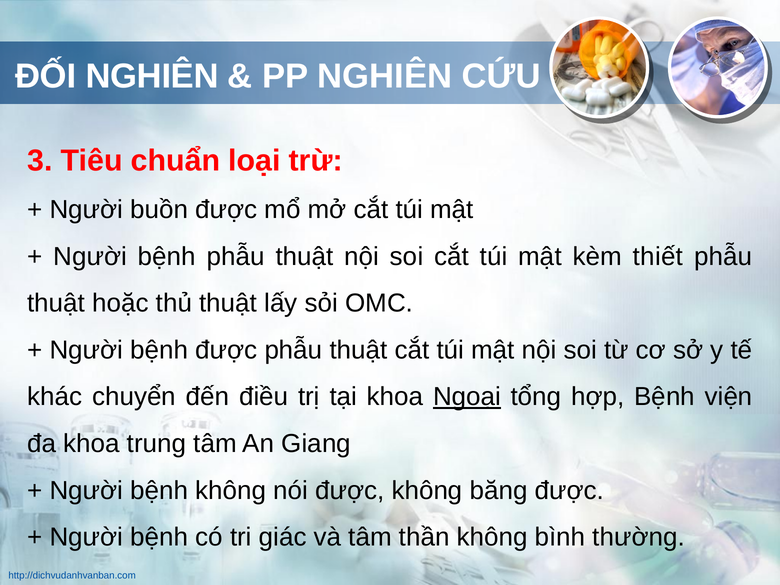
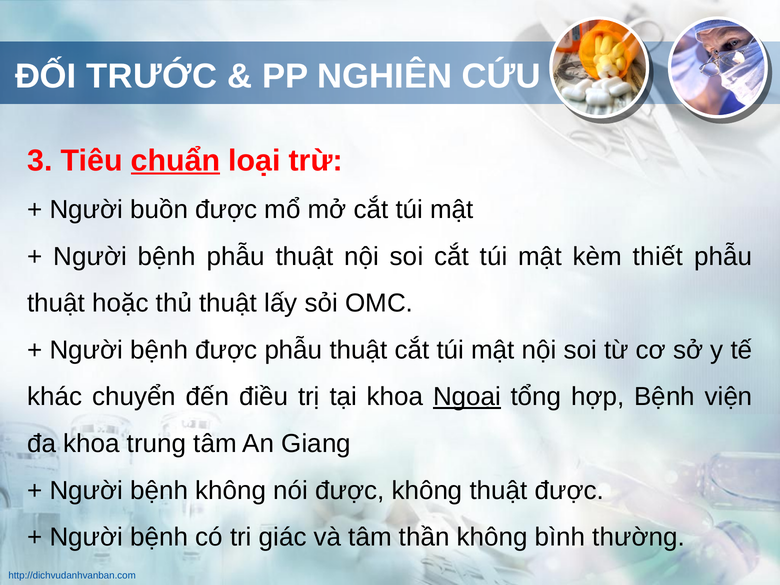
ĐỐI NGHIÊN: NGHIÊN -> TRƯỚC
chuẩn underline: none -> present
không băng: băng -> thuật
